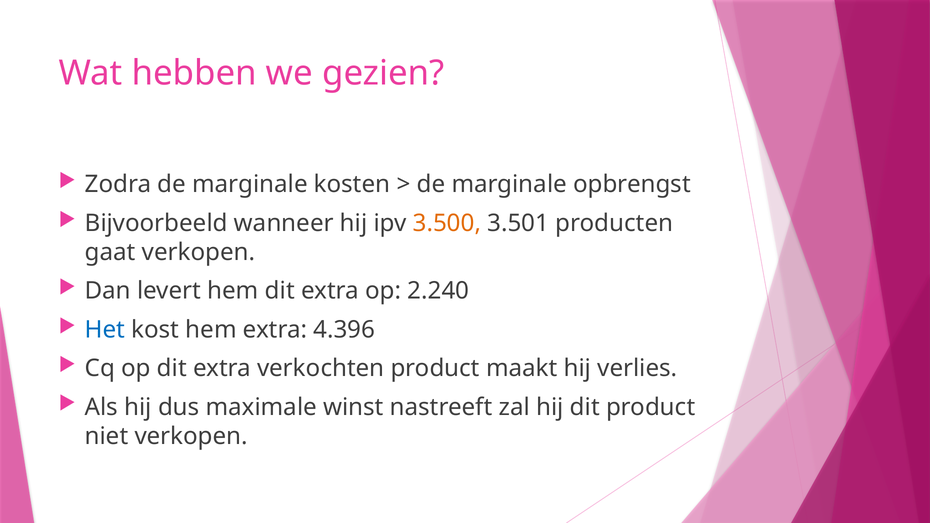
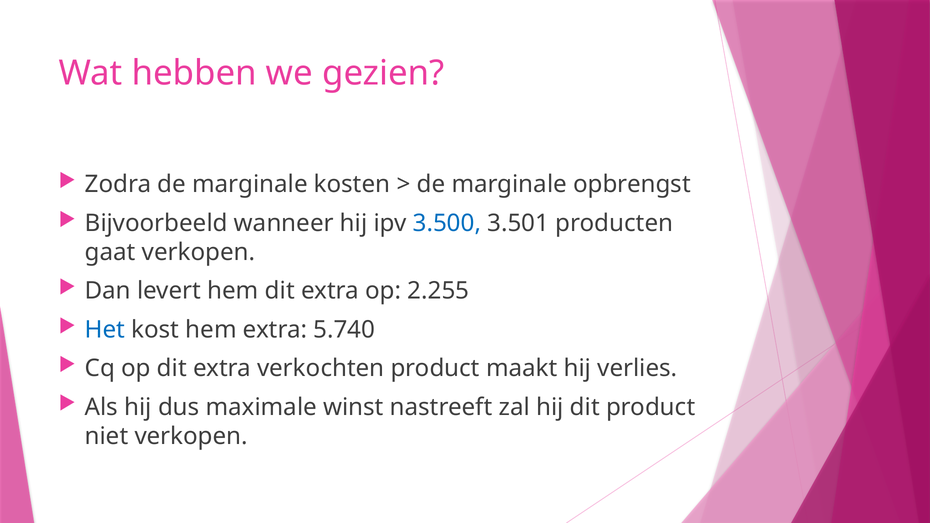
3.500 colour: orange -> blue
2.240: 2.240 -> 2.255
4.396: 4.396 -> 5.740
